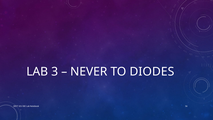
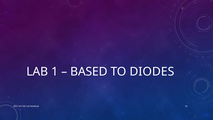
3: 3 -> 1
NEVER: NEVER -> BASED
